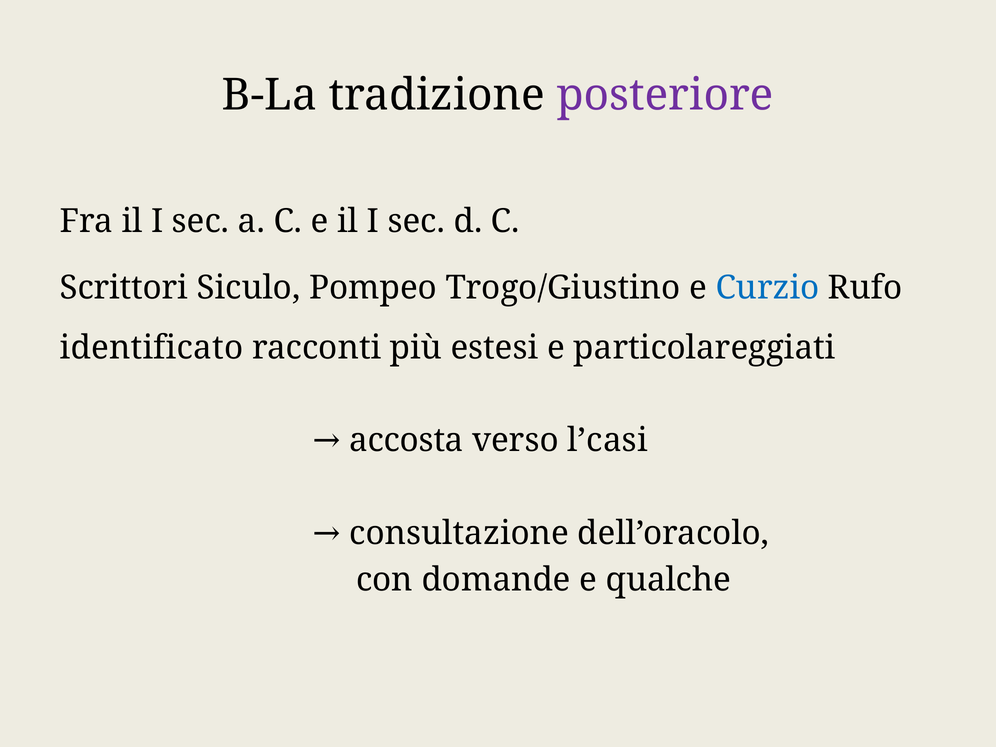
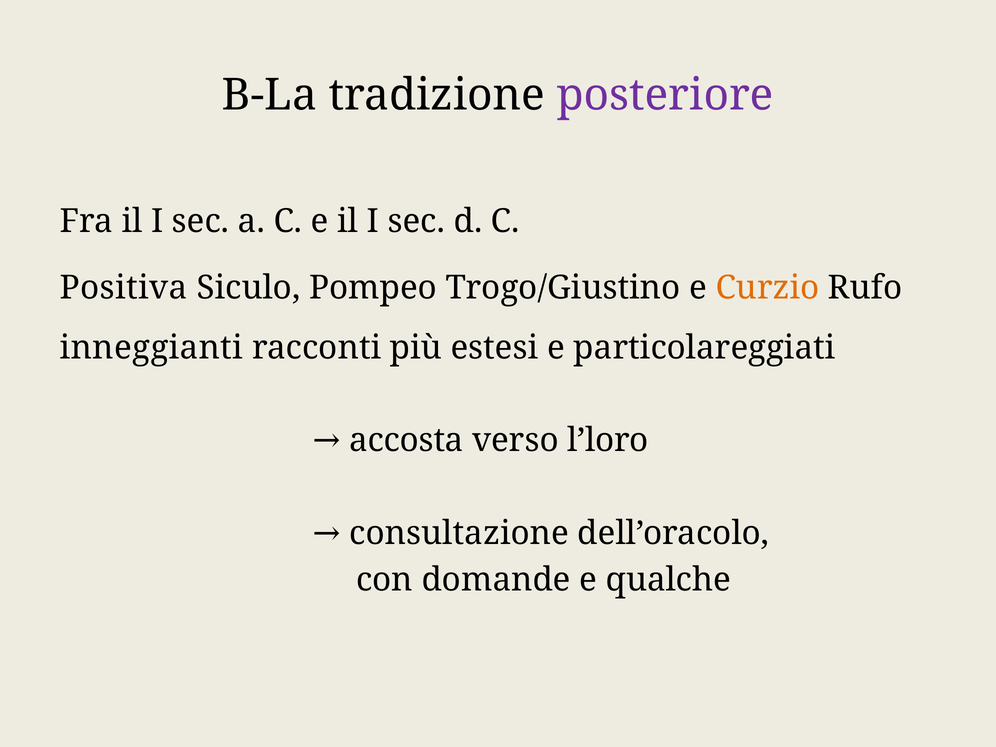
Scrittori: Scrittori -> Positiva
Curzio colour: blue -> orange
identificato: identificato -> inneggianti
l’casi: l’casi -> l’loro
